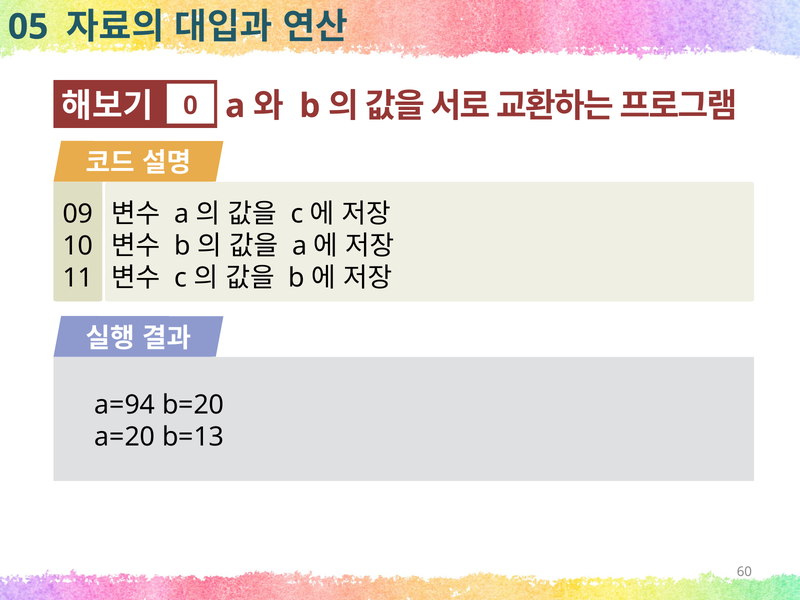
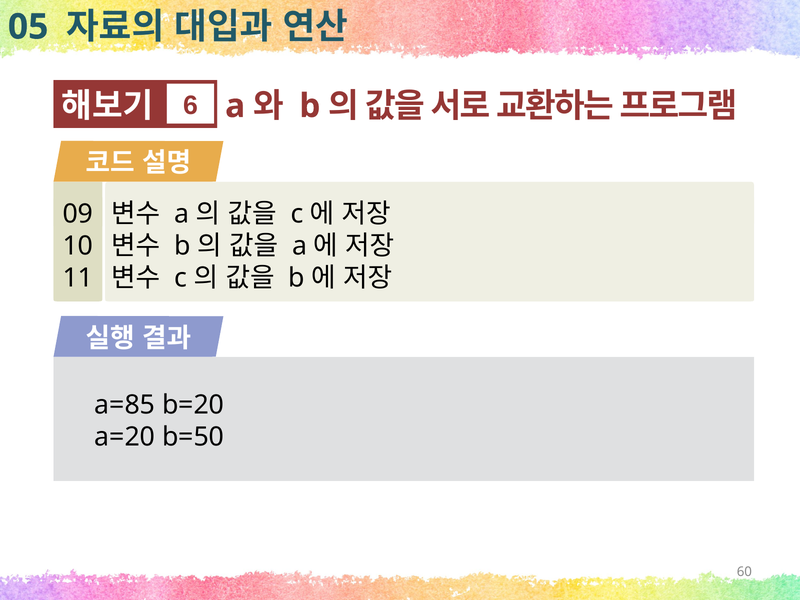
0: 0 -> 6
a=94: a=94 -> a=85
b=13: b=13 -> b=50
